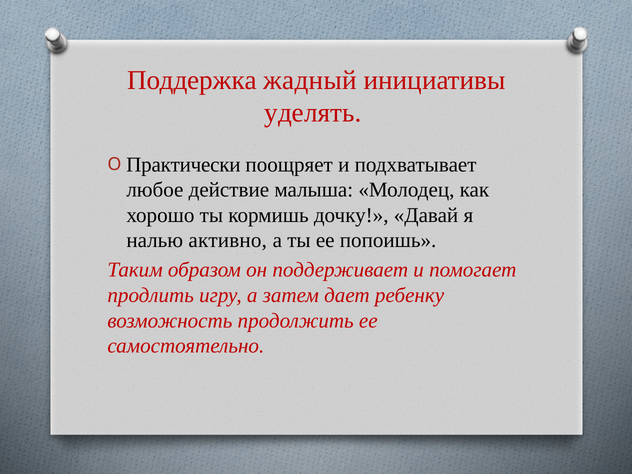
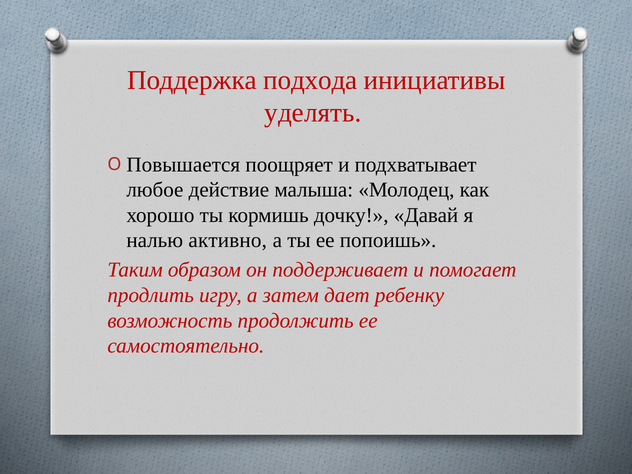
жадный: жадный -> подхода
Практически: Практически -> Повышается
